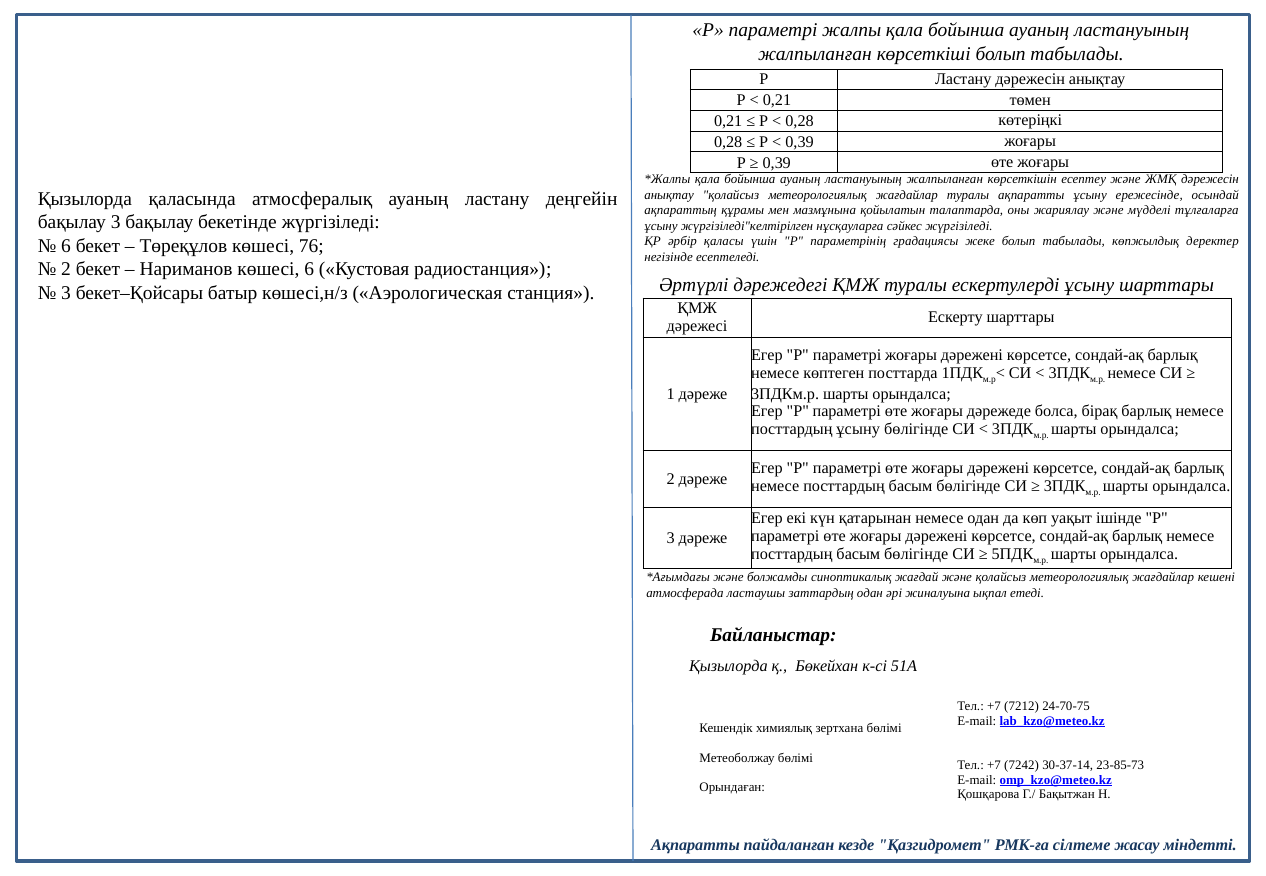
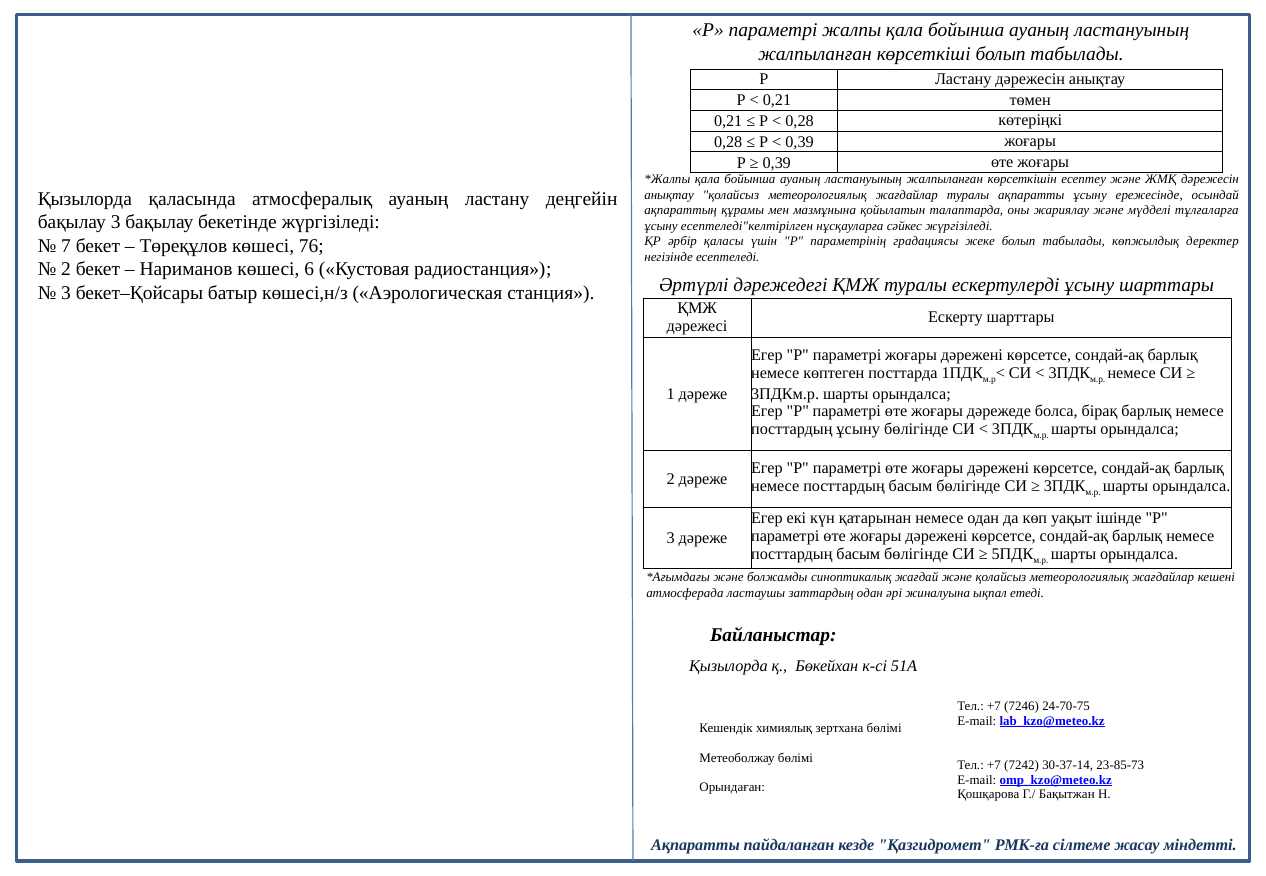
жүргізіледі"келтірілген: жүргізіледі"келтірілген -> есептеледі"келтірілген
6 at (66, 246): 6 -> 7
7212: 7212 -> 7246
